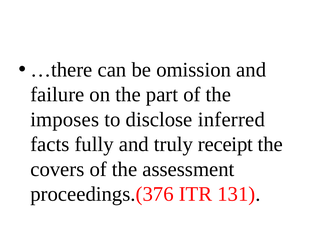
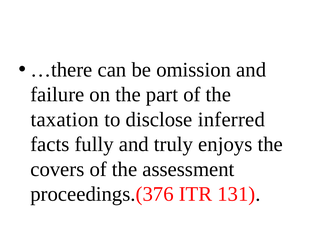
imposes: imposes -> taxation
receipt: receipt -> enjoys
